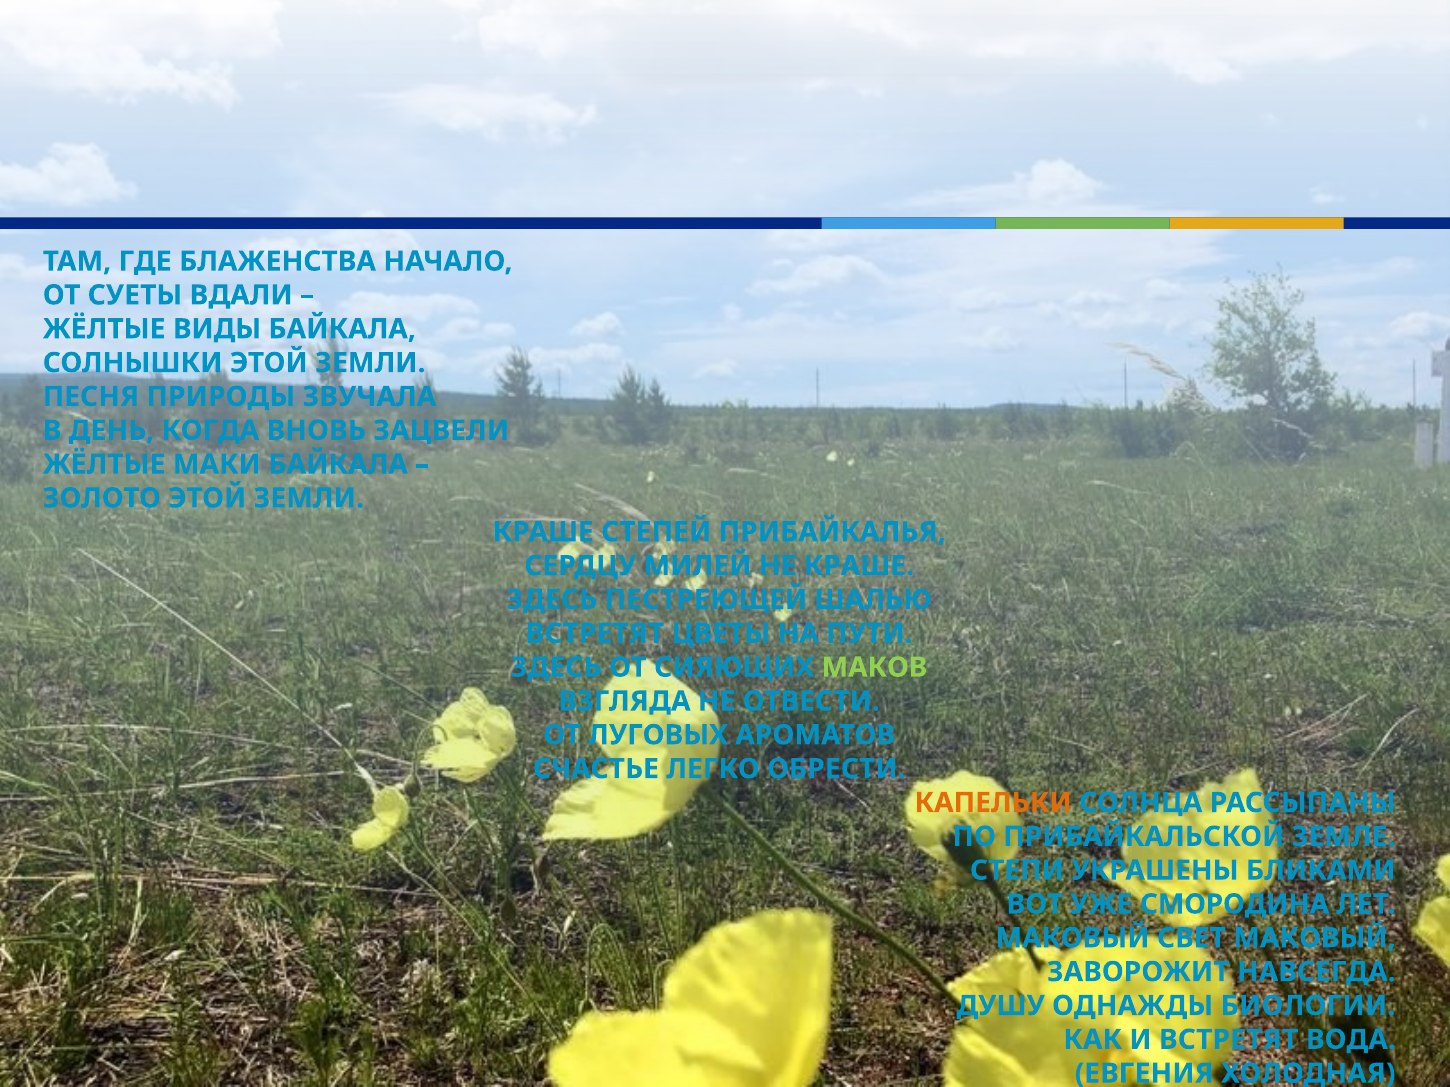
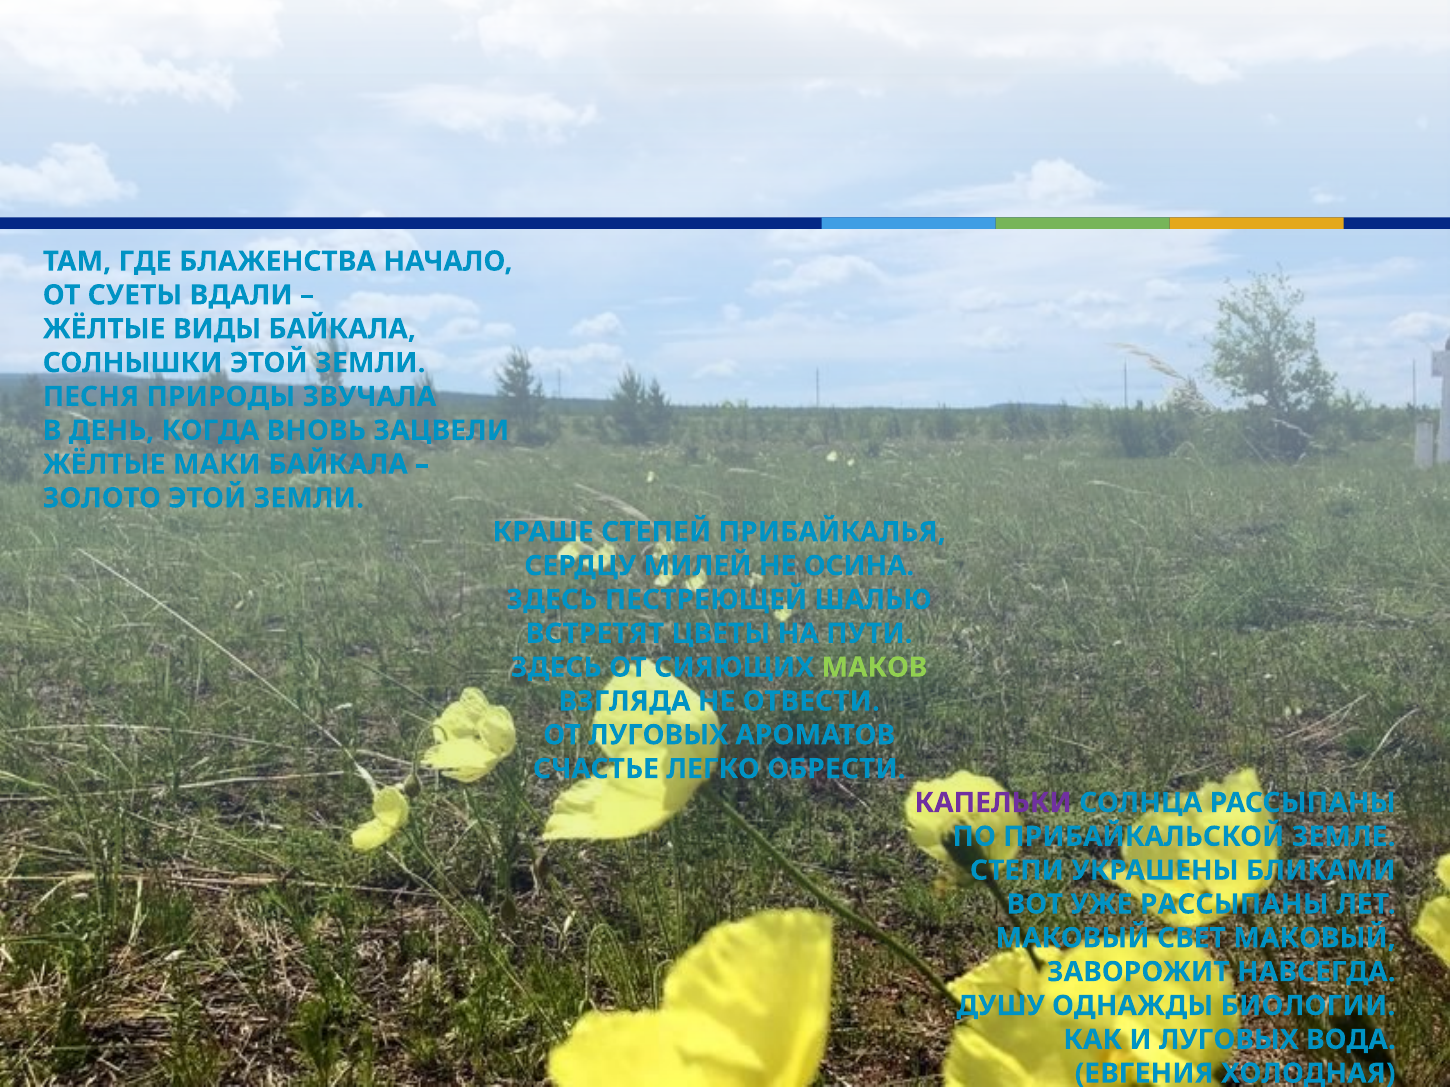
НЕ КРАШЕ: КРАШЕ -> ОСИНА
КАПЕЛЬКИ colour: orange -> purple
УЖЕ СМОРОДИНА: СМОРОДИНА -> РАССЫПАНЫ
И ВСТРЕТЯТ: ВСТРЕТЯТ -> ЛУГОВЫХ
